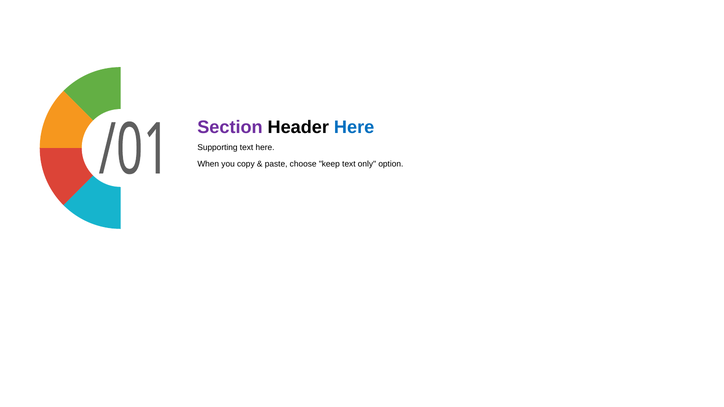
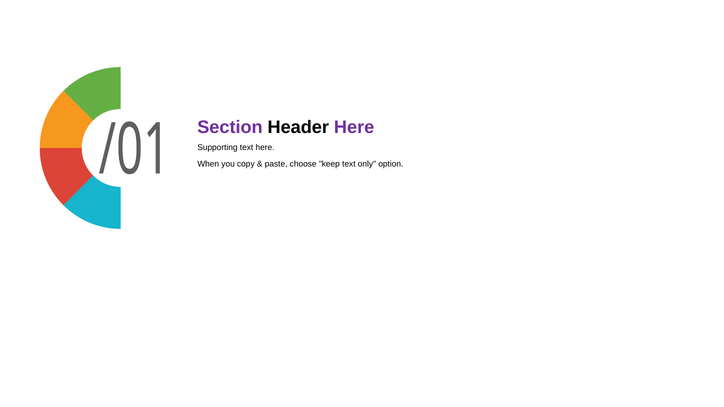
Here at (354, 128) colour: blue -> purple
